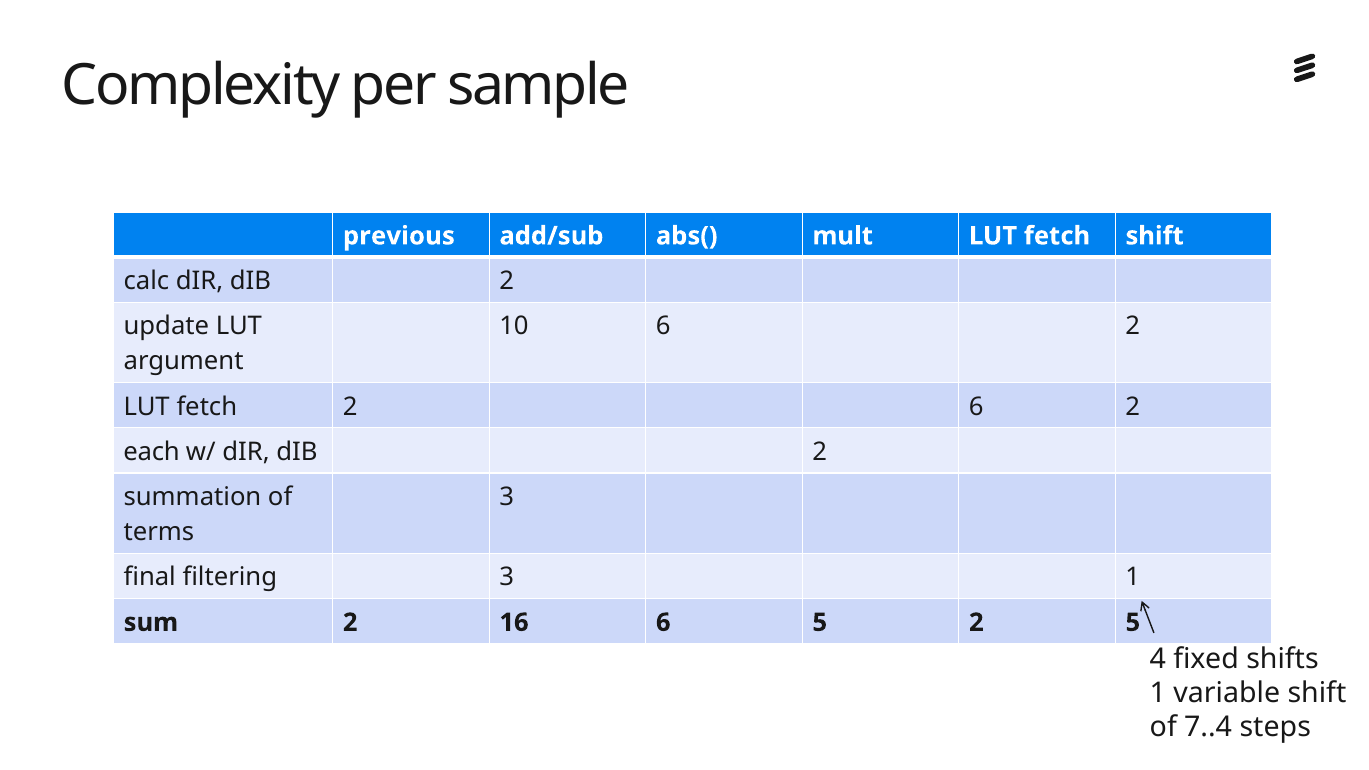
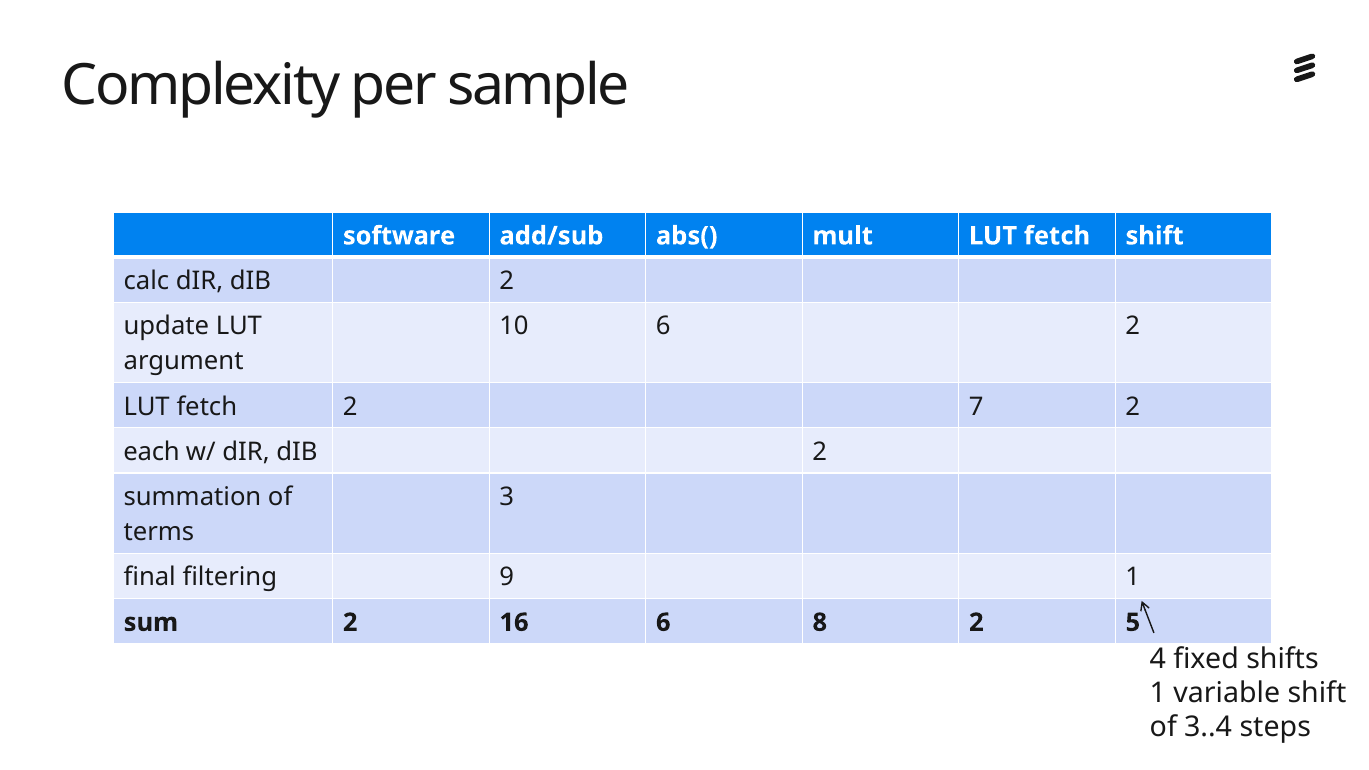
previous: previous -> software
2 6: 6 -> 7
filtering 3: 3 -> 9
6 5: 5 -> 8
7..4: 7..4 -> 3..4
